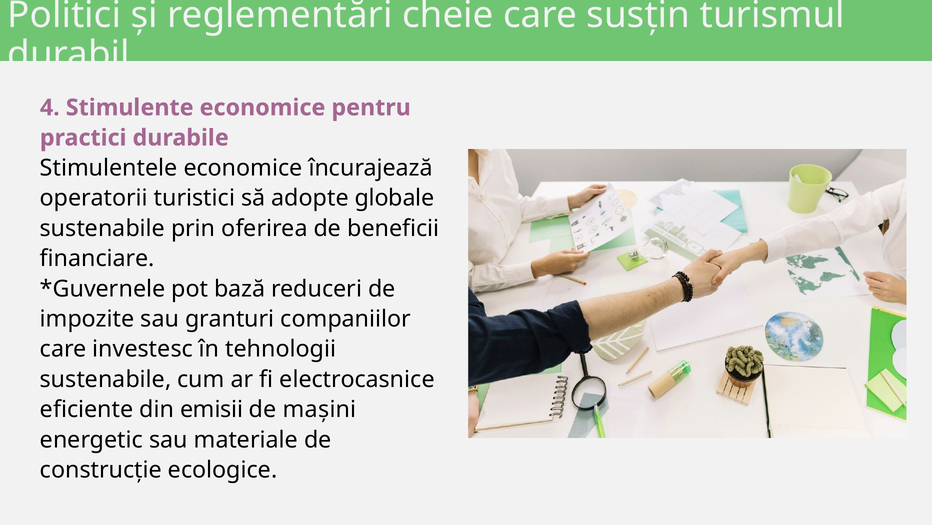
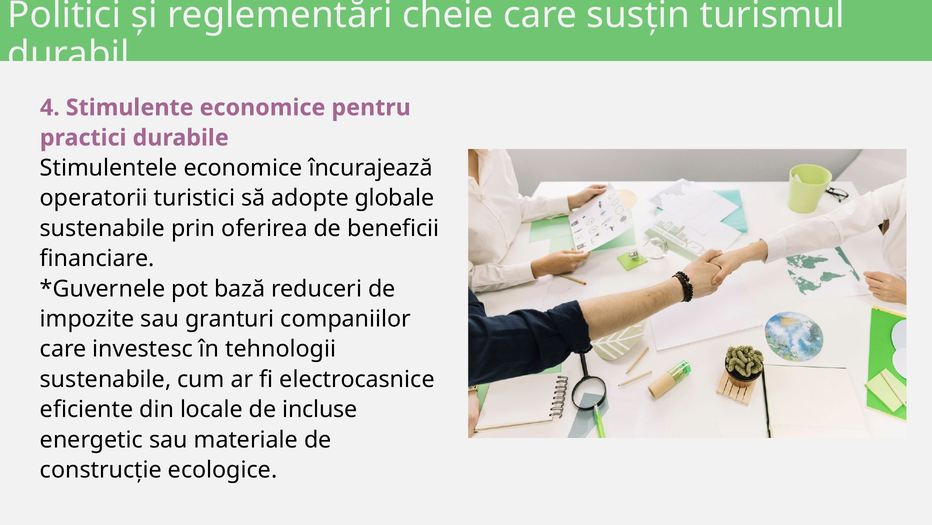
emisii: emisii -> locale
mașini: mașini -> incluse
